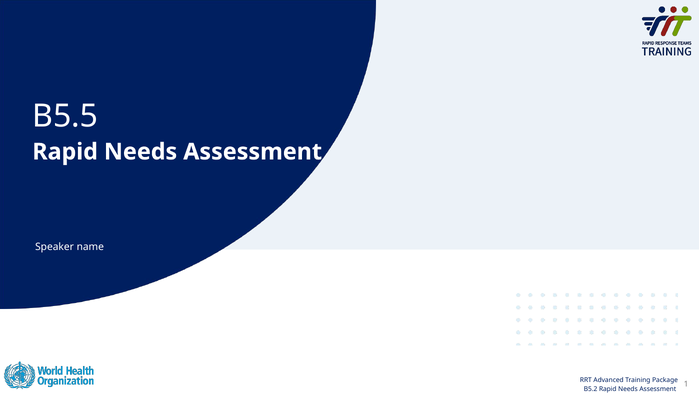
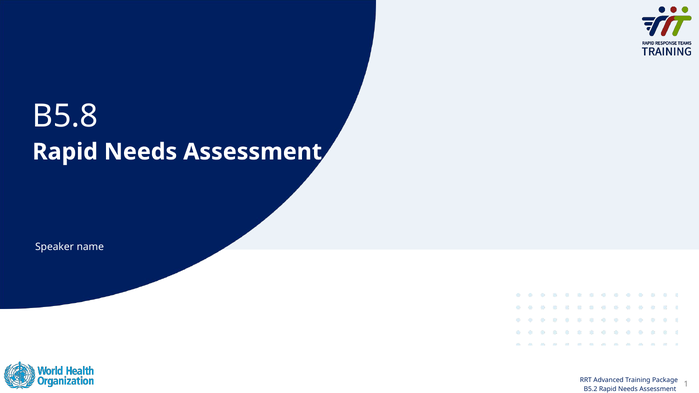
B5.5: B5.5 -> B5.8
